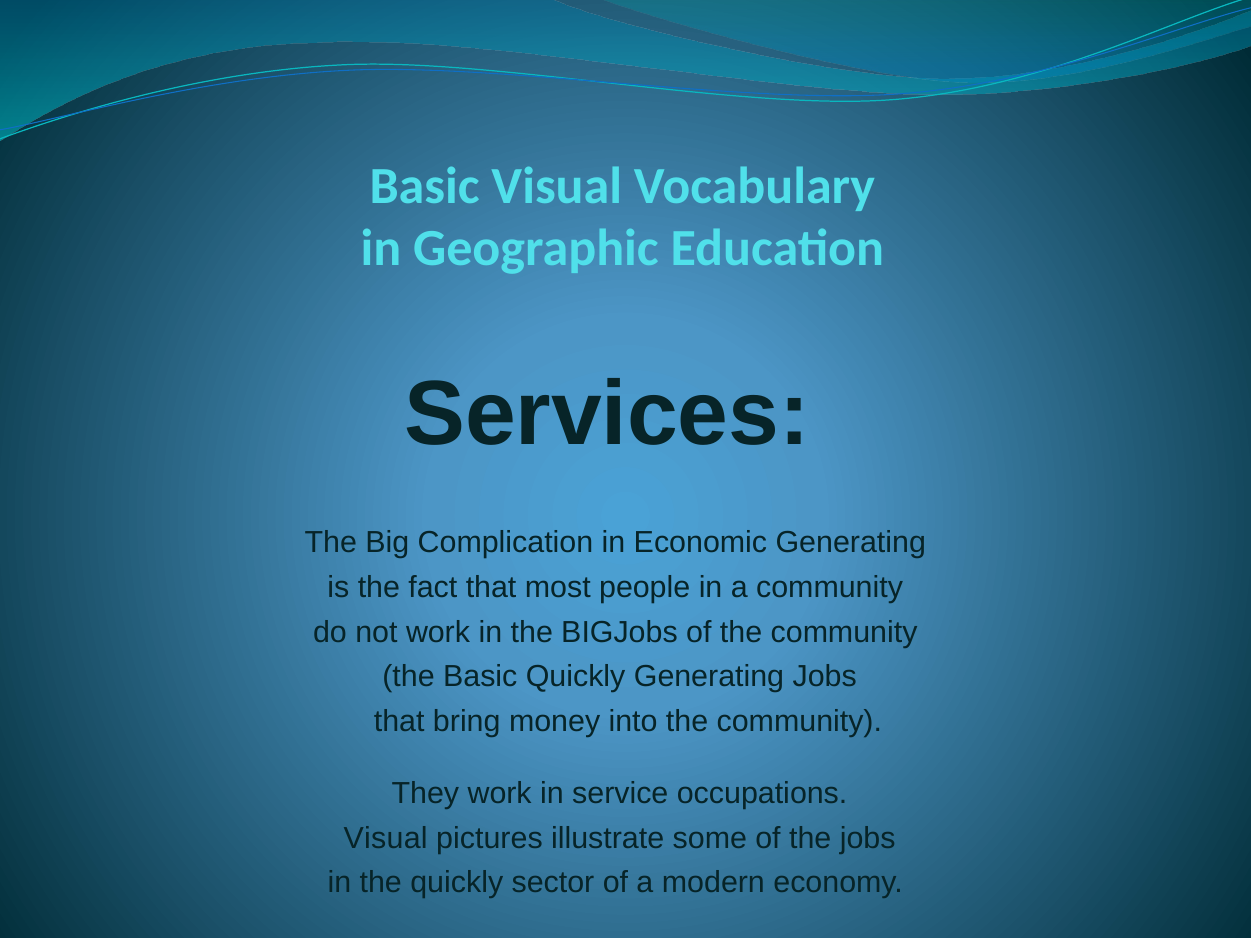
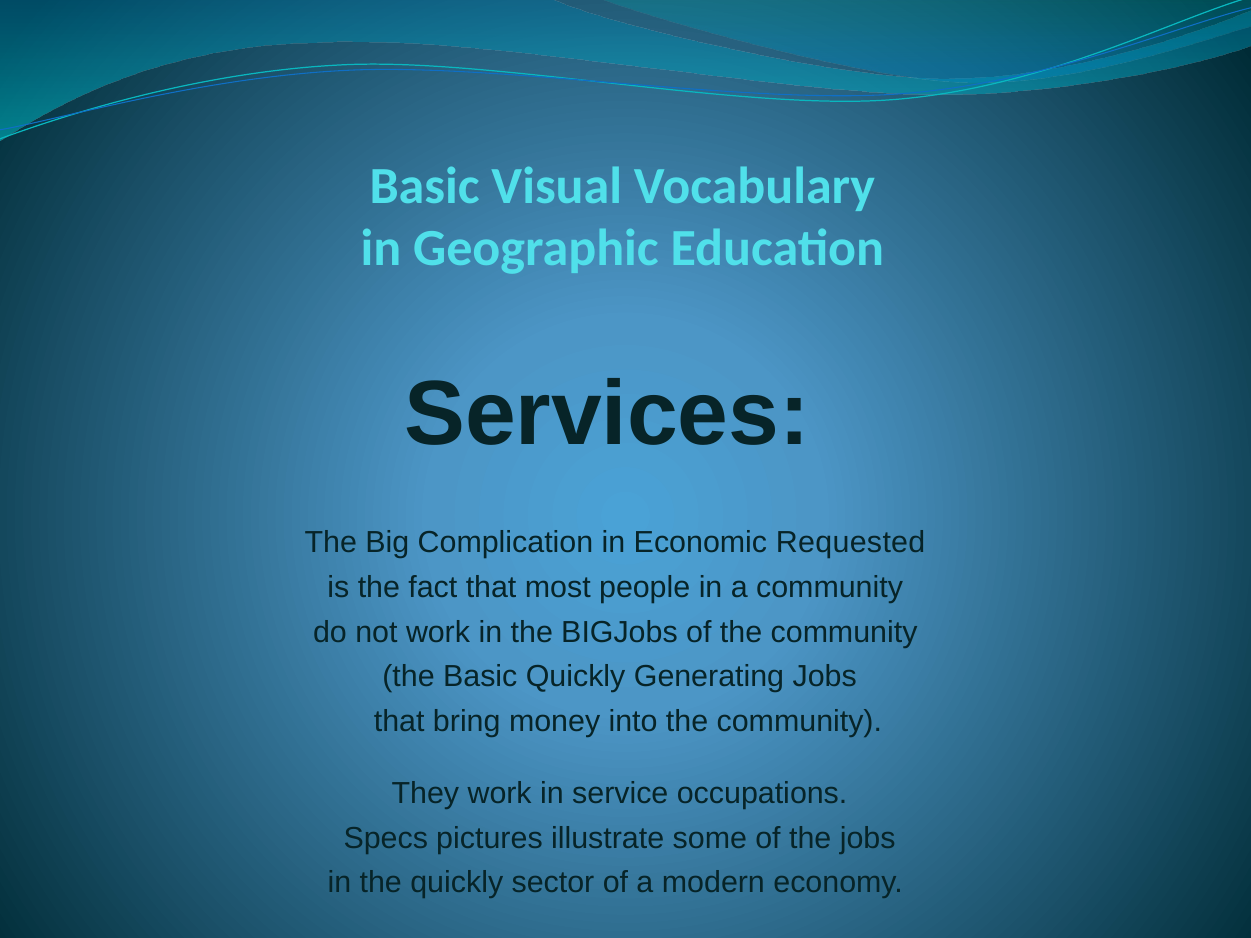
Economic Generating: Generating -> Requested
Visual at (386, 839): Visual -> Specs
